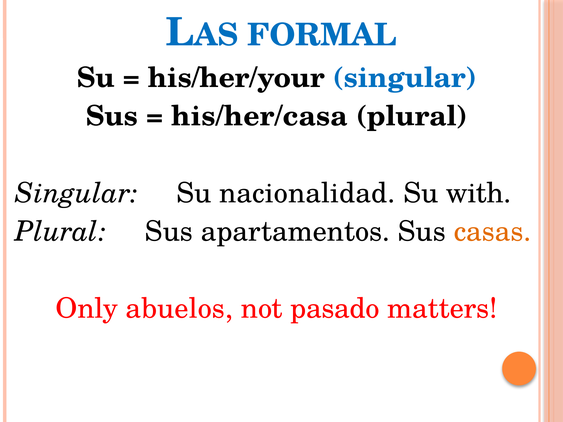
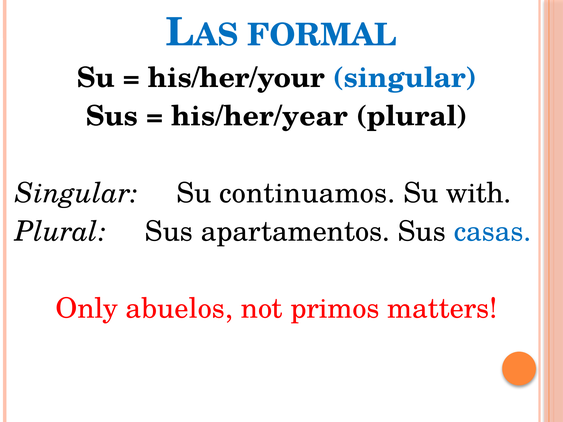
his/her/casa: his/her/casa -> his/her/year
nacionalidad: nacionalidad -> continuamos
casas colour: orange -> blue
pasado: pasado -> primos
